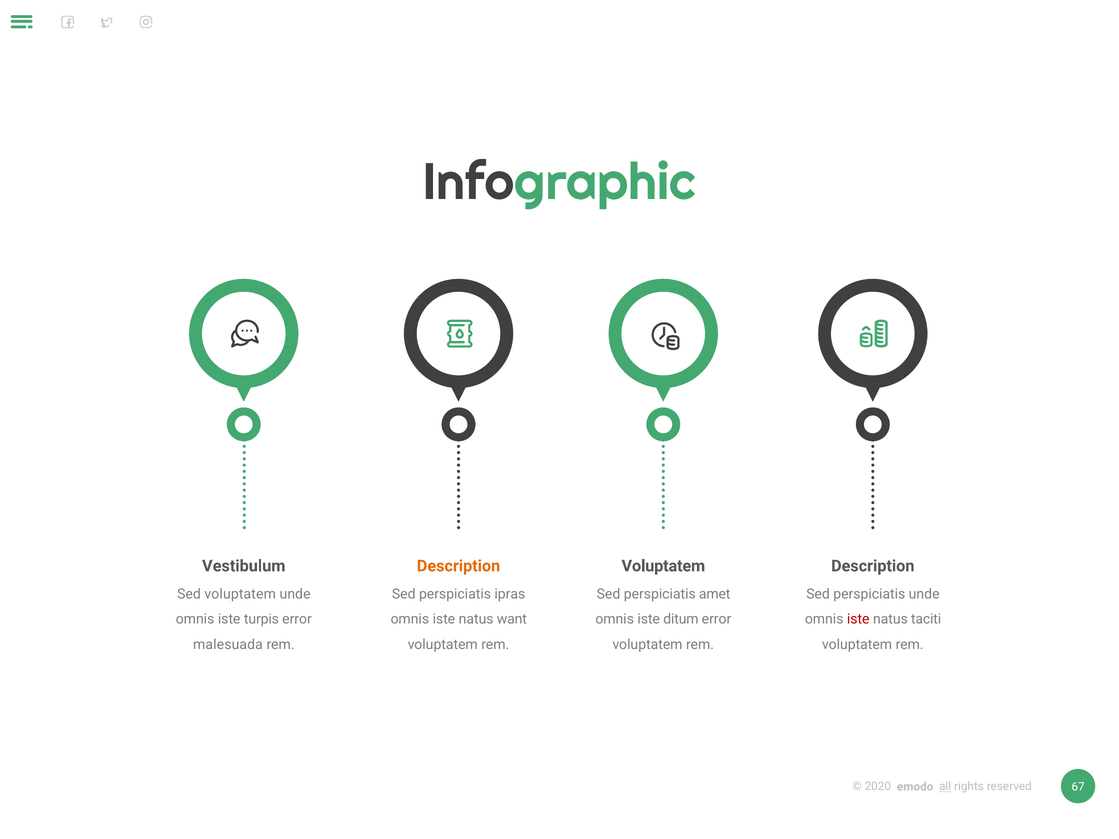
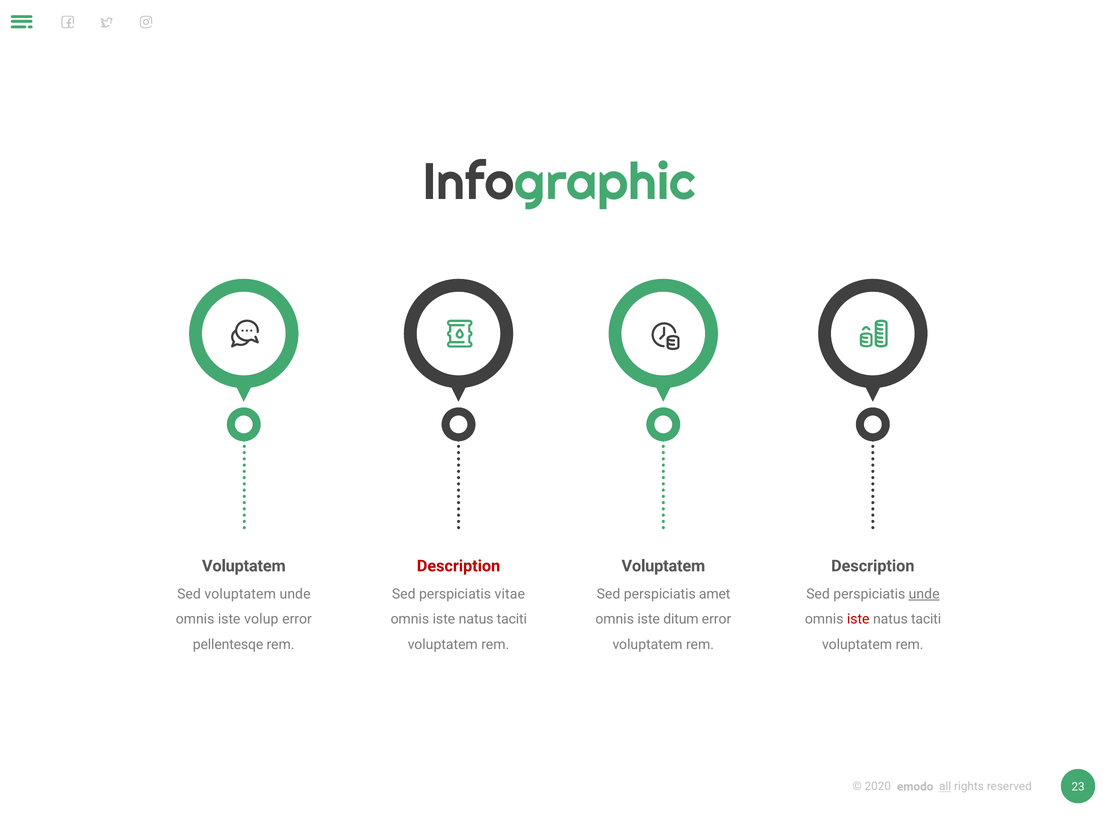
Vestibulum at (244, 566): Vestibulum -> Voluptatem
Description at (459, 566) colour: orange -> red
ipras: ipras -> vitae
unde at (924, 594) underline: none -> present
turpis: turpis -> volup
want at (512, 619): want -> taciti
malesuada: malesuada -> pellentesqe
67: 67 -> 23
